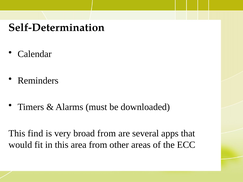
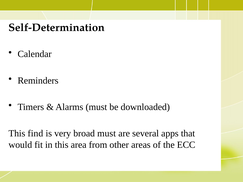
broad from: from -> must
